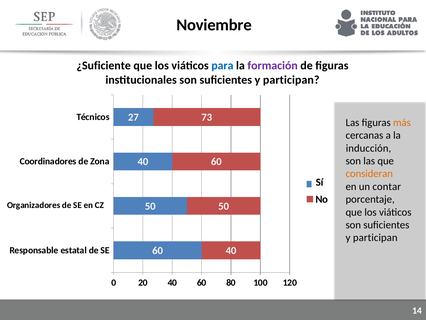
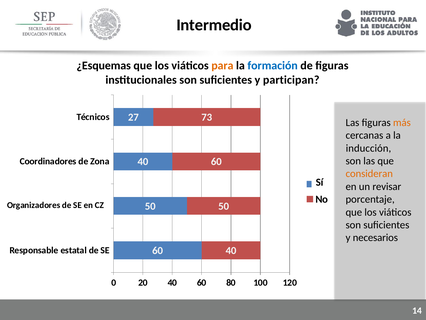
Noviembre: Noviembre -> Intermedio
¿Suficiente: ¿Suficiente -> ¿Esquemas
para colour: blue -> orange
formación colour: purple -> blue
contar: contar -> revisar
participan at (375, 237): participan -> necesarios
